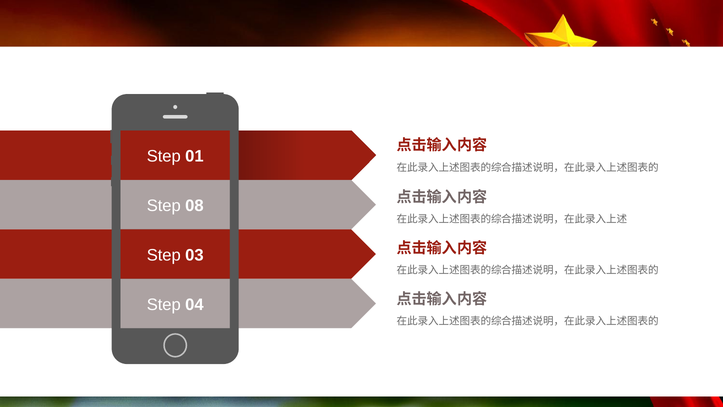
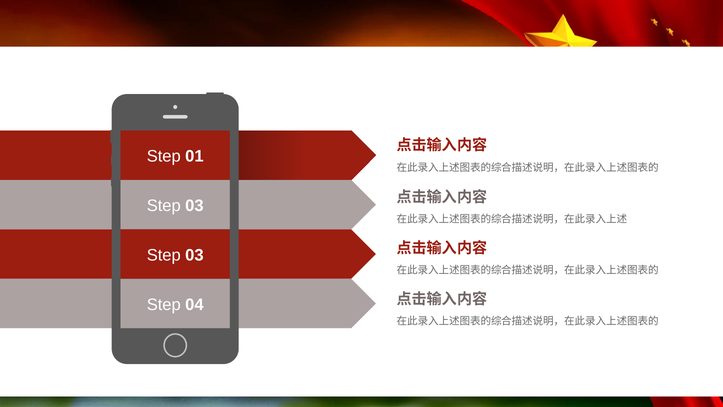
08 at (194, 206): 08 -> 03
